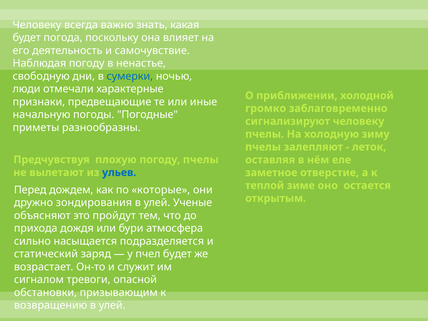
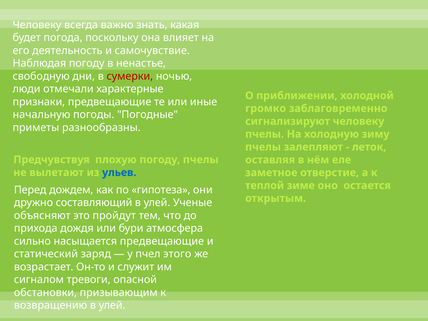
сумерки colour: blue -> red
которые: которые -> гипотеза
зондирования: зондирования -> составляющий
насыщается подразделяется: подразделяется -> предвещающие
пчел будет: будет -> этого
